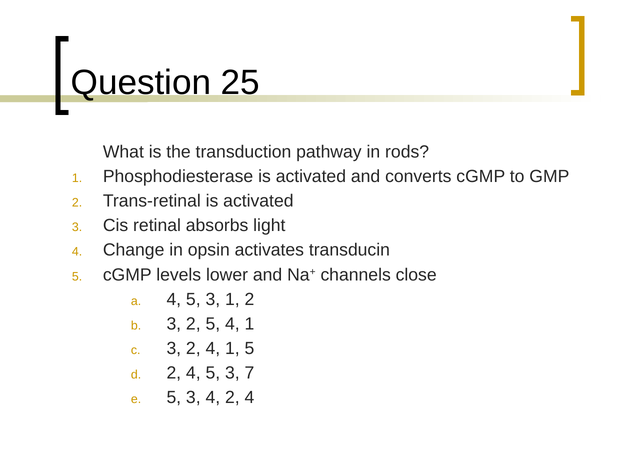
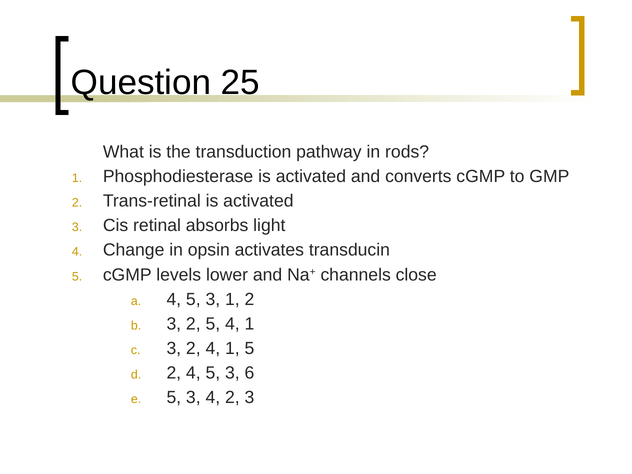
7: 7 -> 6
4 2 4: 4 -> 3
